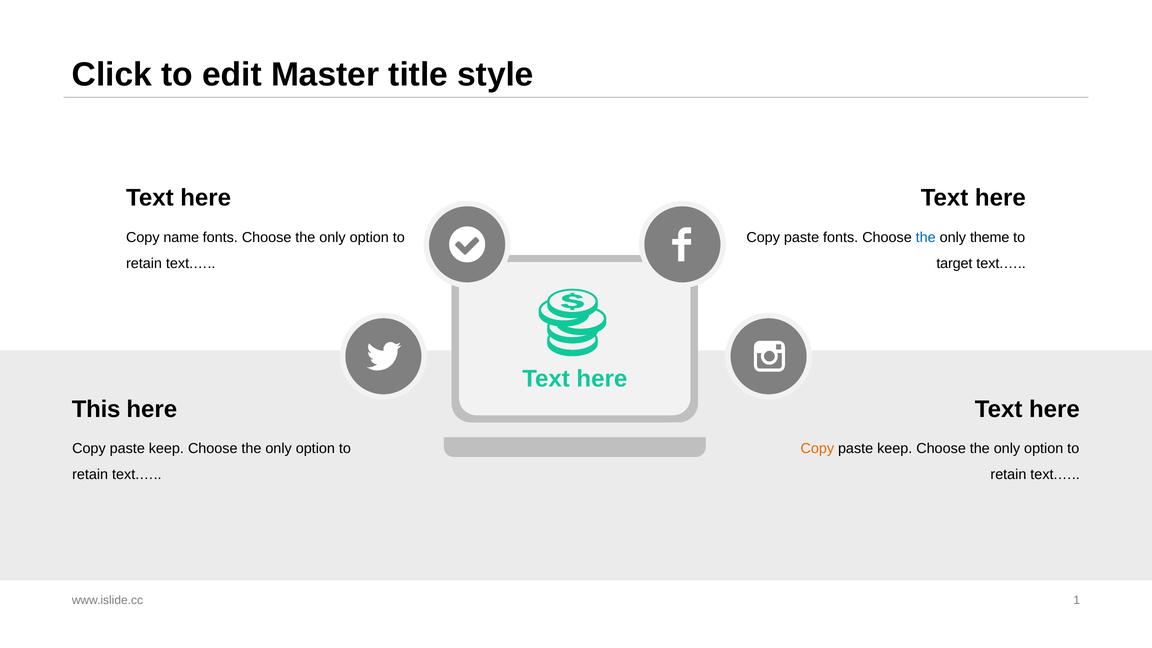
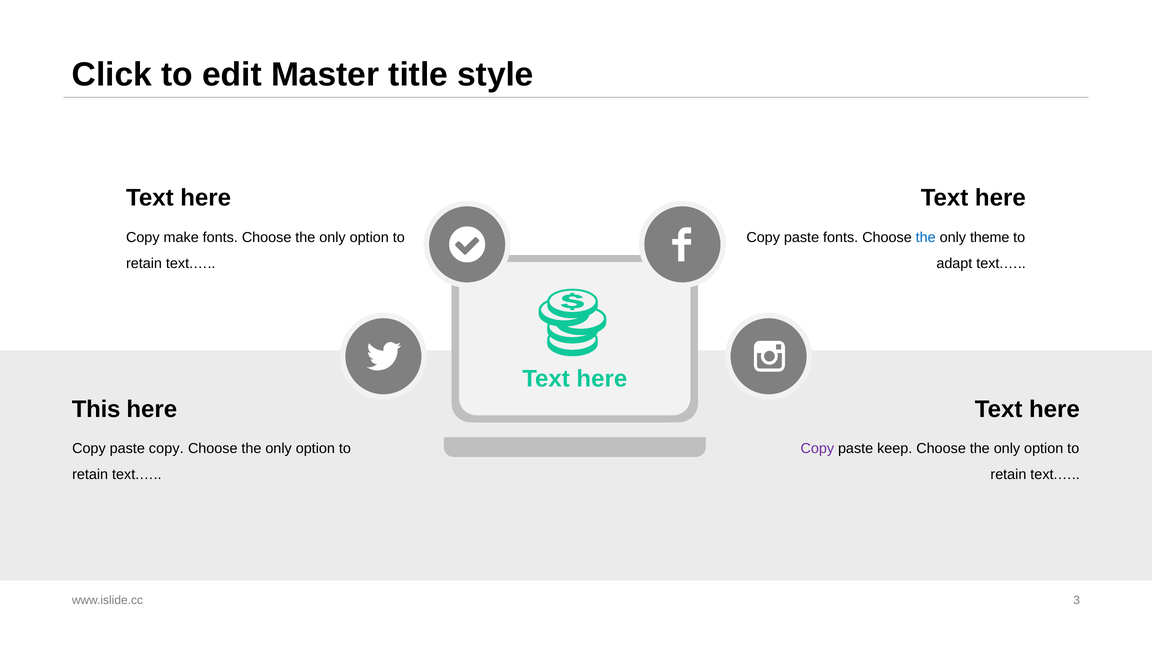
name: name -> make
target: target -> adapt
keep at (166, 449): keep -> copy
Copy at (817, 449) colour: orange -> purple
1: 1 -> 3
